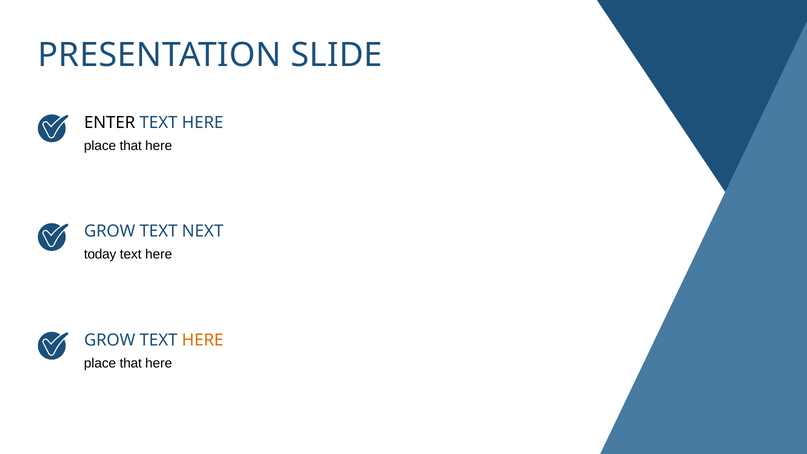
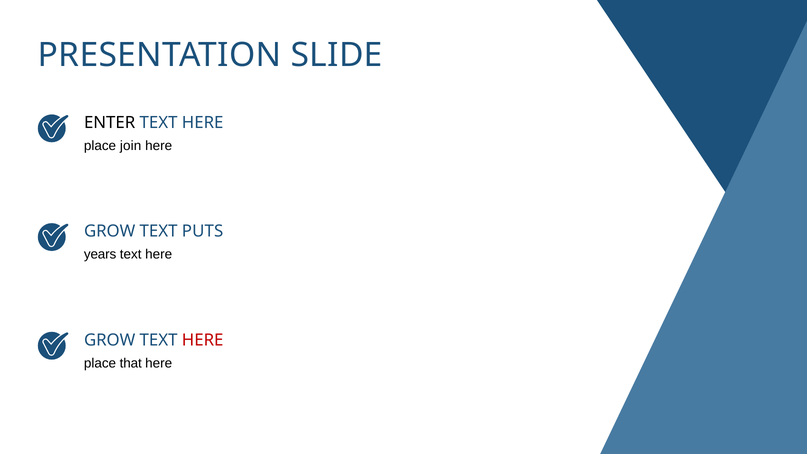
that at (131, 146): that -> join
NEXT: NEXT -> PUTS
today: today -> years
HERE at (203, 340) colour: orange -> red
